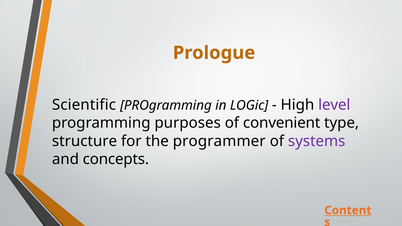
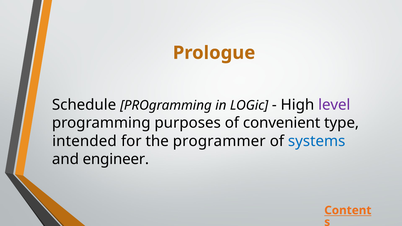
Scientific: Scientific -> Schedule
structure: structure -> intended
systems colour: purple -> blue
concepts: concepts -> engineer
